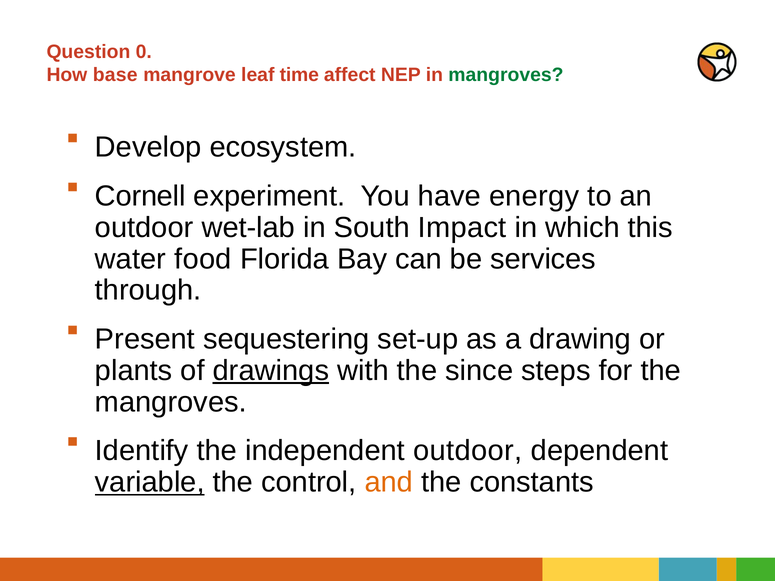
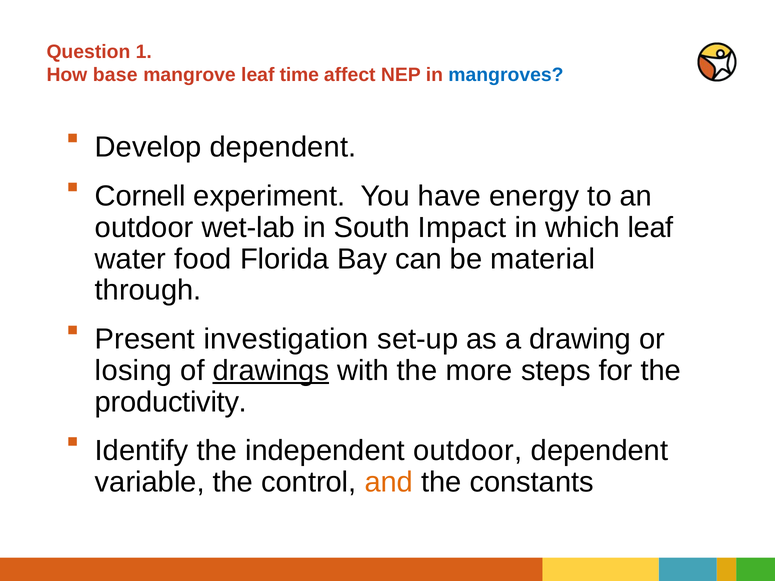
0: 0 -> 1
mangroves at (506, 75) colour: green -> blue
Develop ecosystem: ecosystem -> dependent
which this: this -> leaf
services: services -> material
sequestering: sequestering -> investigation
plants: plants -> losing
since: since -> more
mangroves at (171, 402): mangroves -> productivity
variable underline: present -> none
